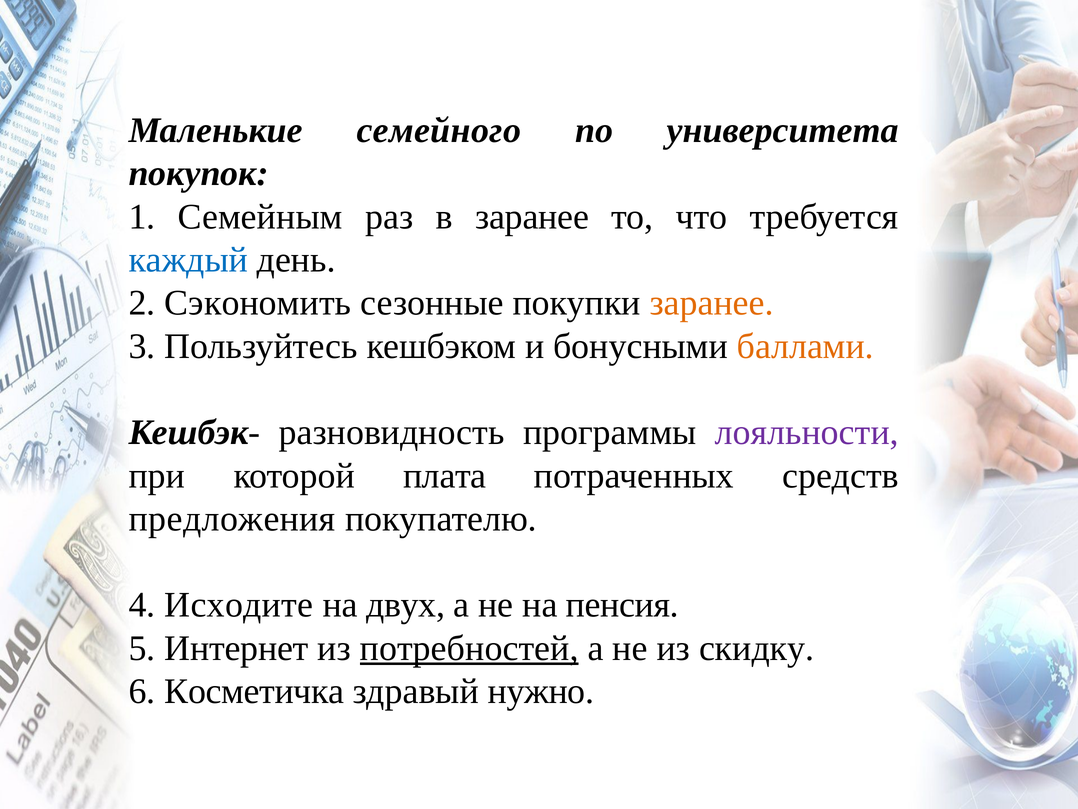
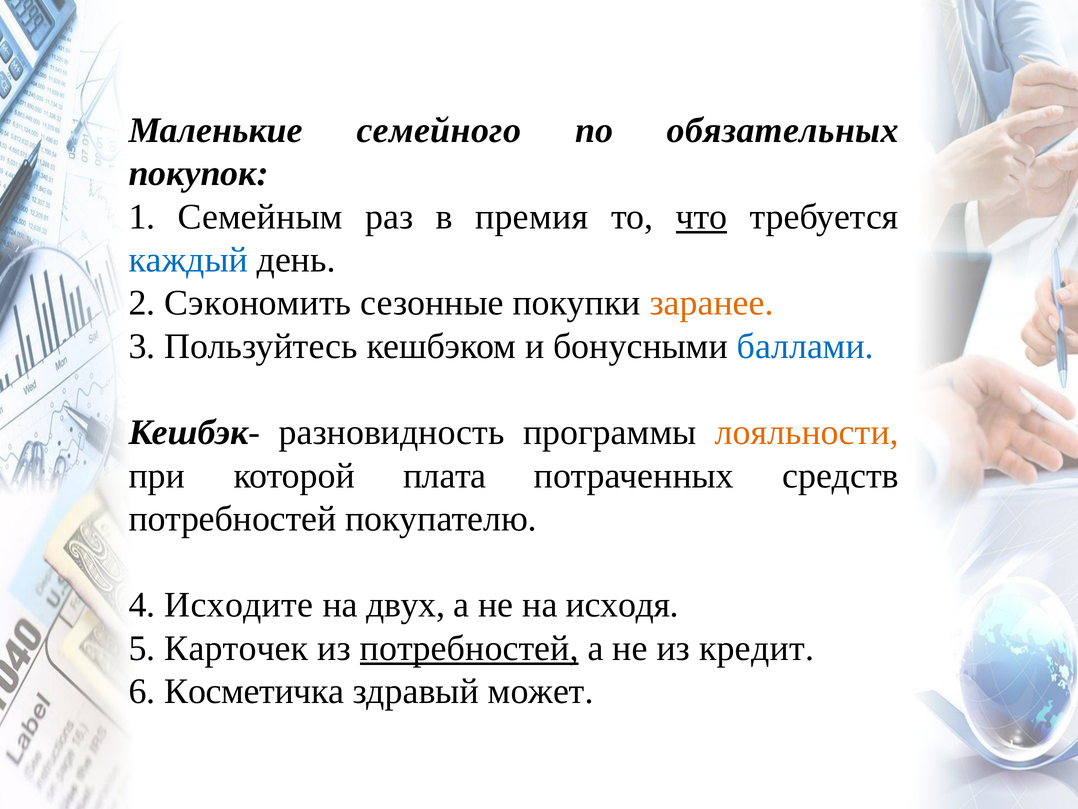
университета: университета -> обязательных
в заранее: заранее -> премия
что underline: none -> present
баллами colour: orange -> blue
лояльности colour: purple -> orange
предложения at (232, 518): предложения -> потребностей
пенсия: пенсия -> исходя
Интернет: Интернет -> Карточек
скидку: скидку -> кредит
нужно: нужно -> может
